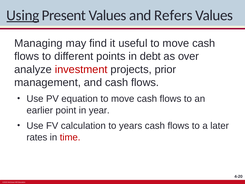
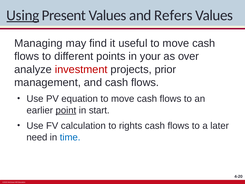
debt: debt -> your
point underline: none -> present
year: year -> start
years: years -> rights
rates: rates -> need
time colour: red -> blue
